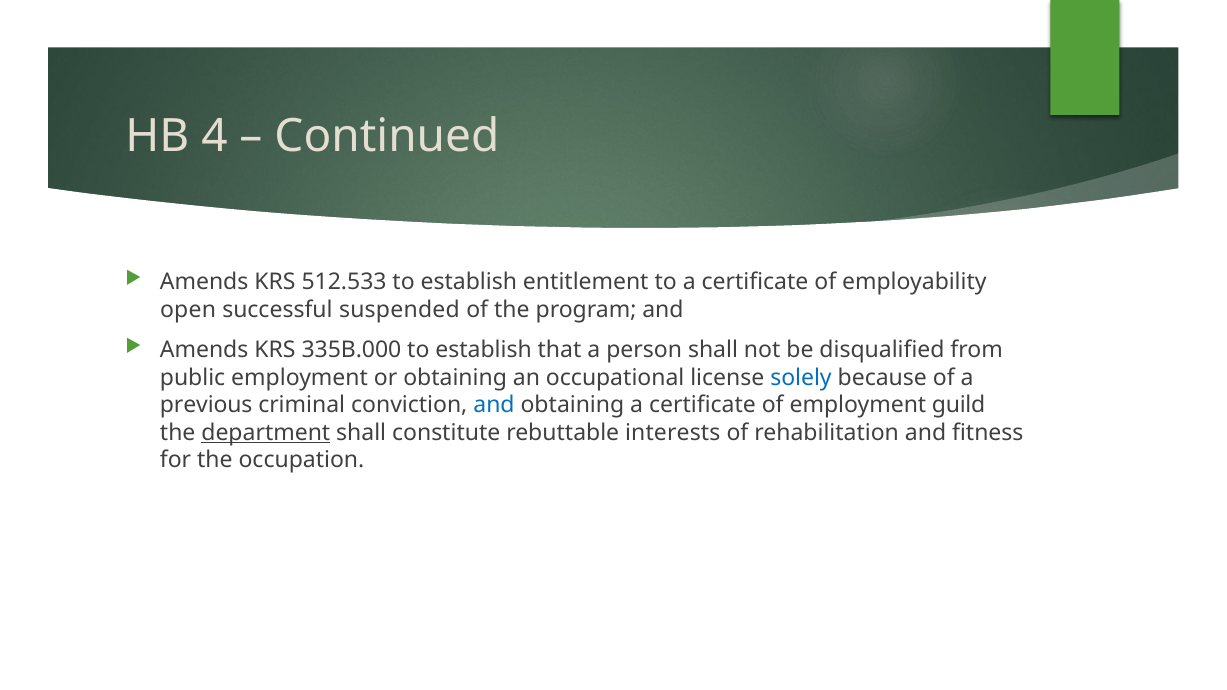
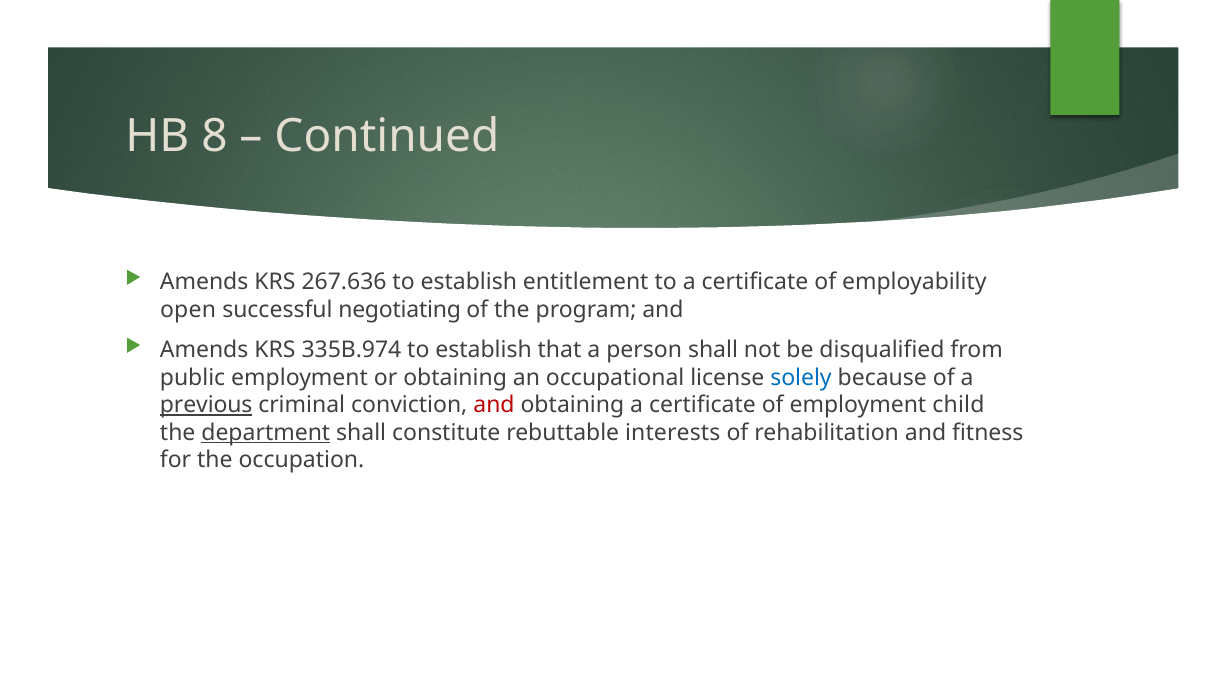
4: 4 -> 8
512.533: 512.533 -> 267.636
suspended: suspended -> negotiating
335B.000: 335B.000 -> 335B.974
previous underline: none -> present
and at (494, 405) colour: blue -> red
guild: guild -> child
